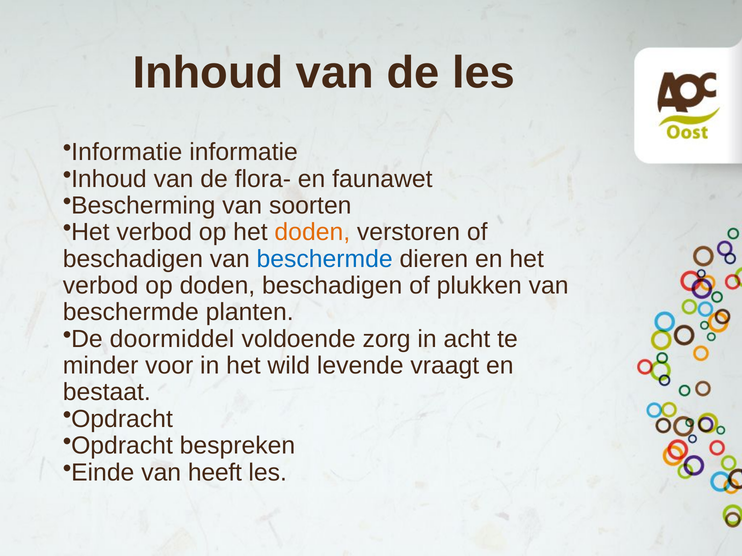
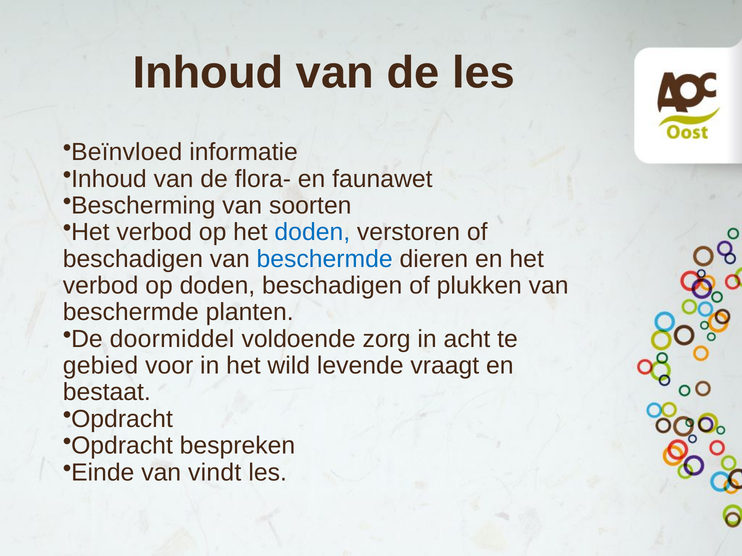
Informatie at (127, 152): Informatie -> Beïnvloed
doden at (312, 232) colour: orange -> blue
minder: minder -> gebied
heeft: heeft -> vindt
